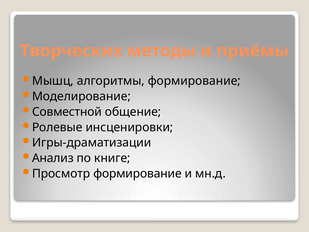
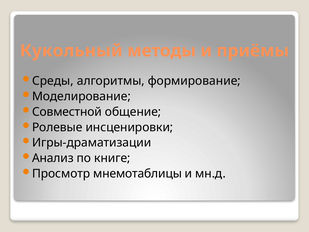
Творческих: Творческих -> Кукольный
Мышц: Мышц -> Среды
Просмотр формирование: формирование -> мнемотаблицы
